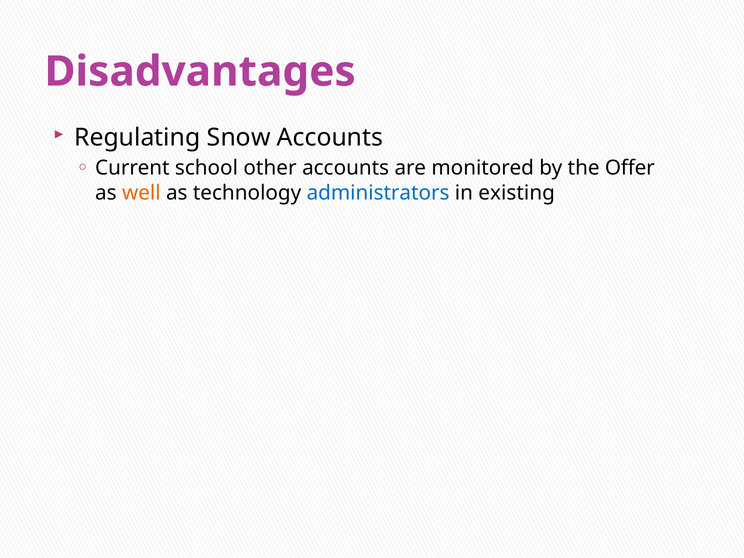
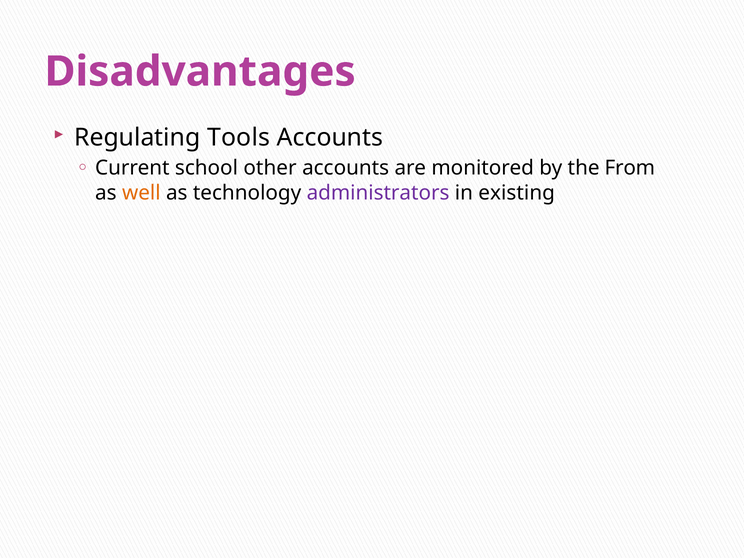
Snow: Snow -> Tools
Offer: Offer -> From
administrators colour: blue -> purple
